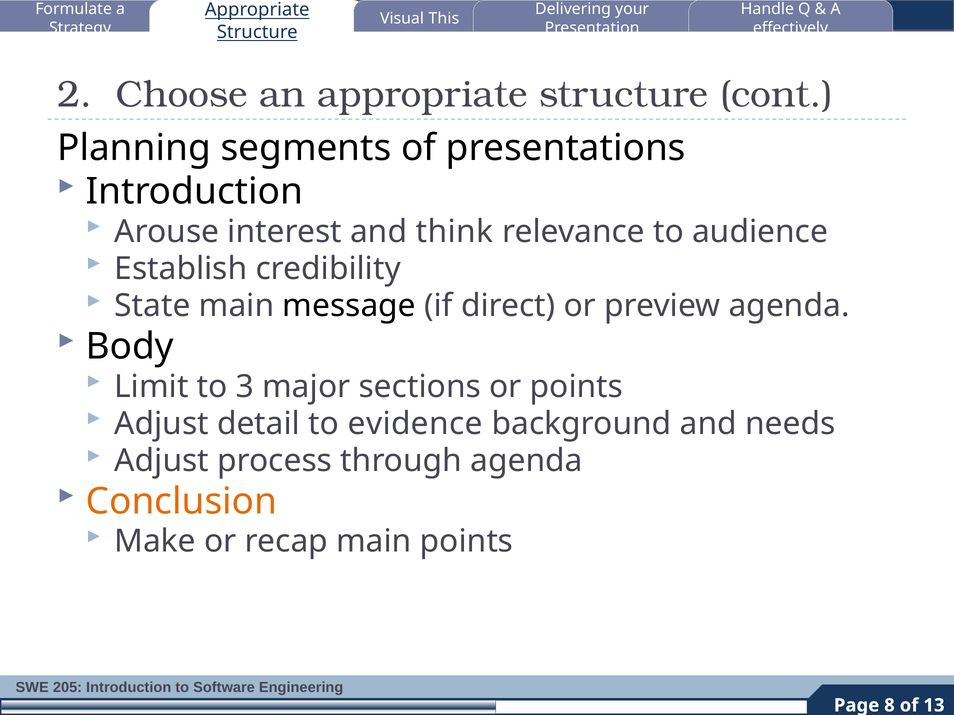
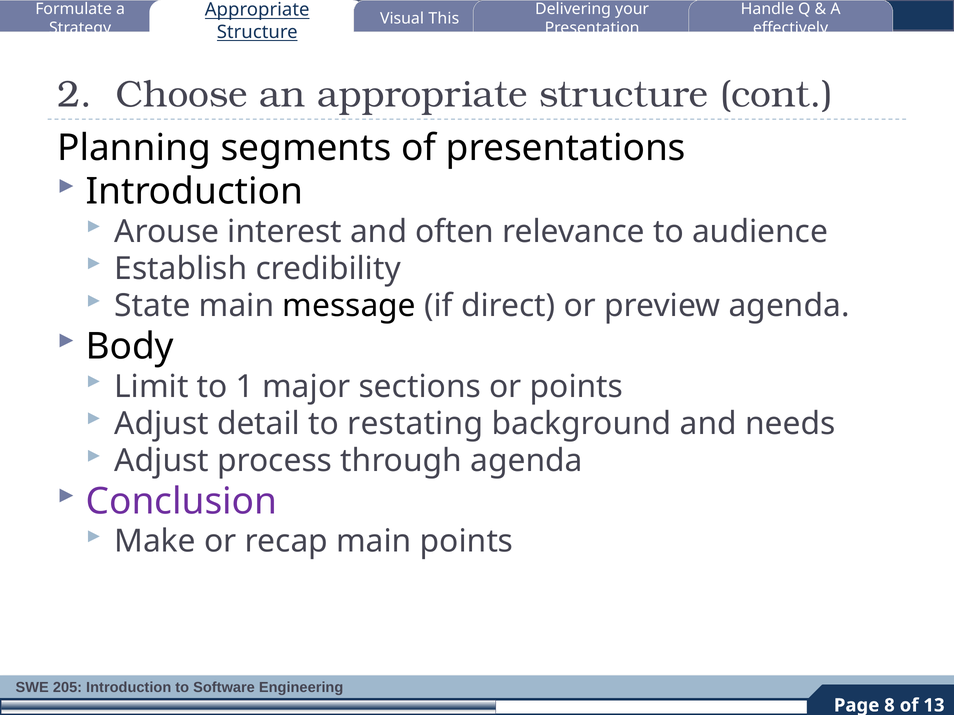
think: think -> often
3: 3 -> 1
evidence: evidence -> restating
Conclusion colour: orange -> purple
